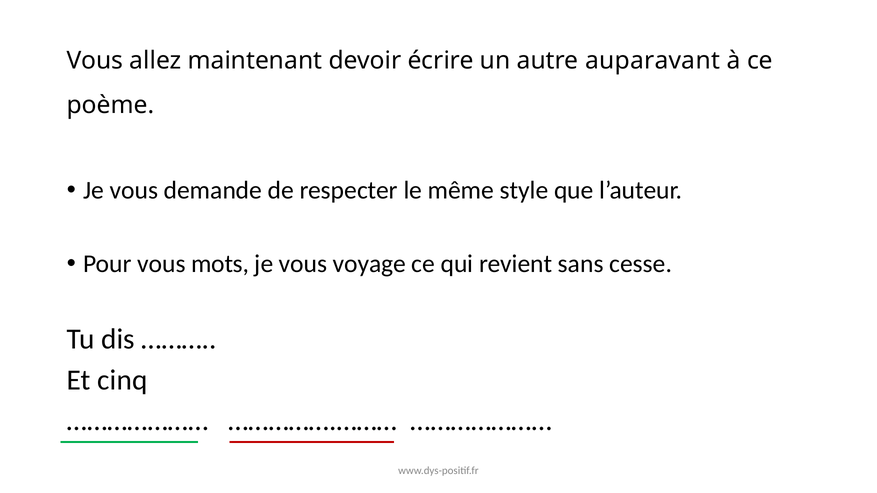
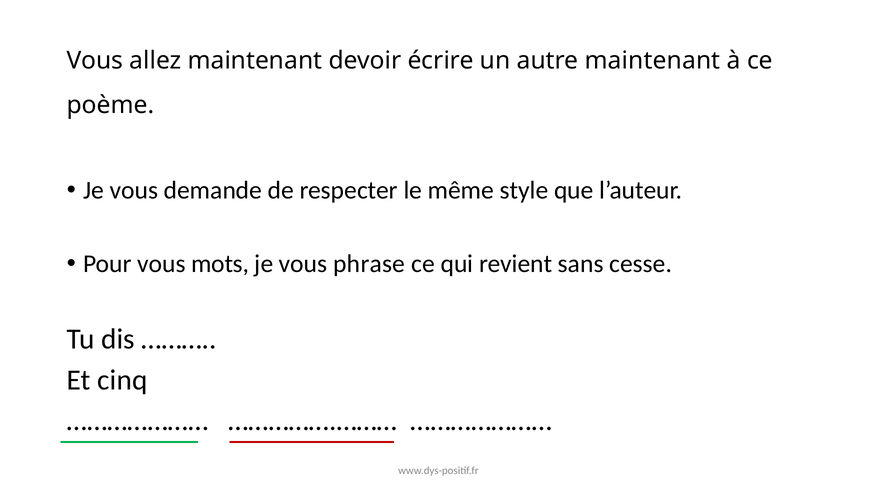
autre auparavant: auparavant -> maintenant
voyage: voyage -> phrase
